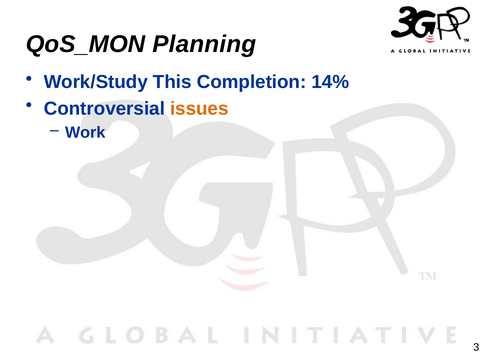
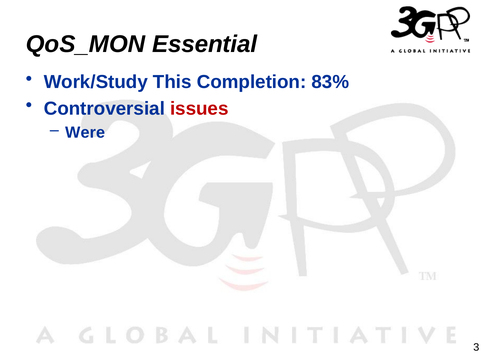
Planning: Planning -> Essential
14%: 14% -> 83%
issues colour: orange -> red
Work: Work -> Were
